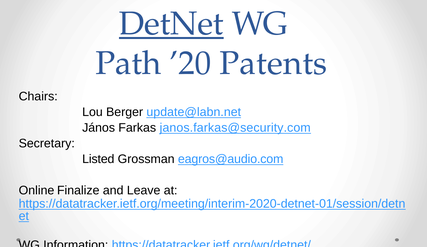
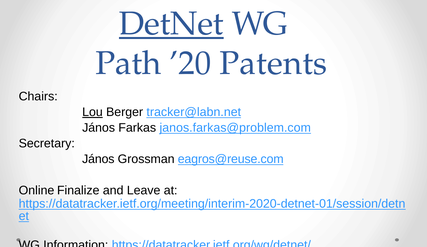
Lou underline: none -> present
update@labn.net: update@labn.net -> tracker@labn.net
janos.farkas@security.com: janos.farkas@security.com -> janos.farkas@problem.com
Listed at (98, 159): Listed -> János
eagros@audio.com: eagros@audio.com -> eagros@reuse.com
